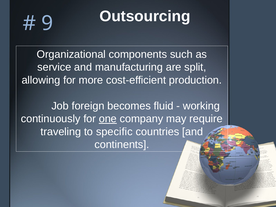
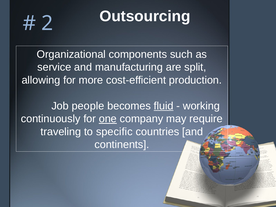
9: 9 -> 2
foreign: foreign -> people
fluid underline: none -> present
